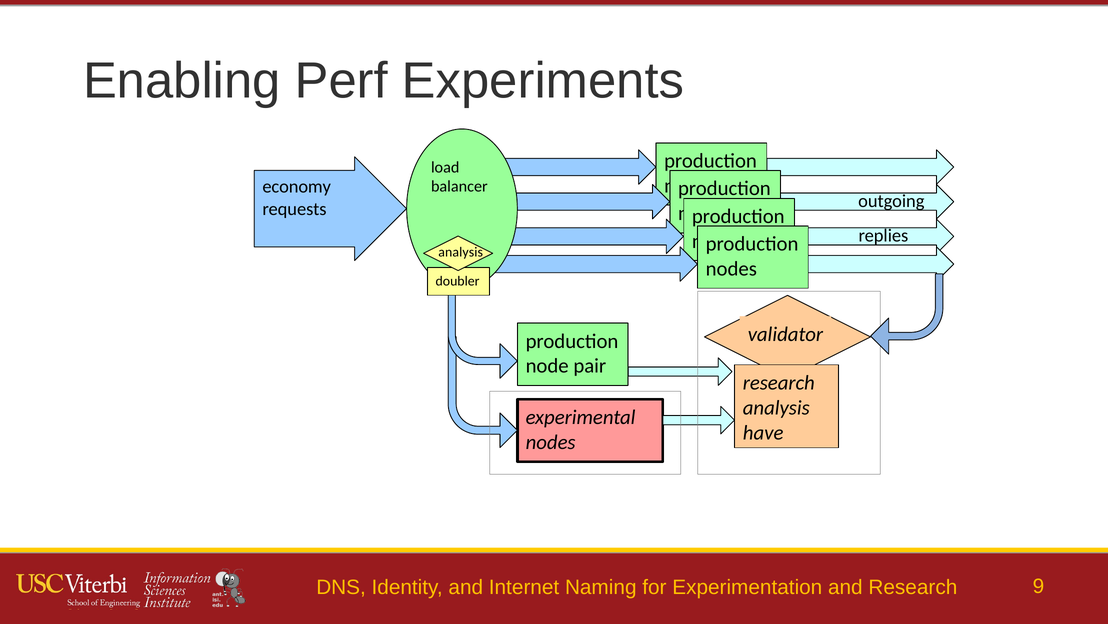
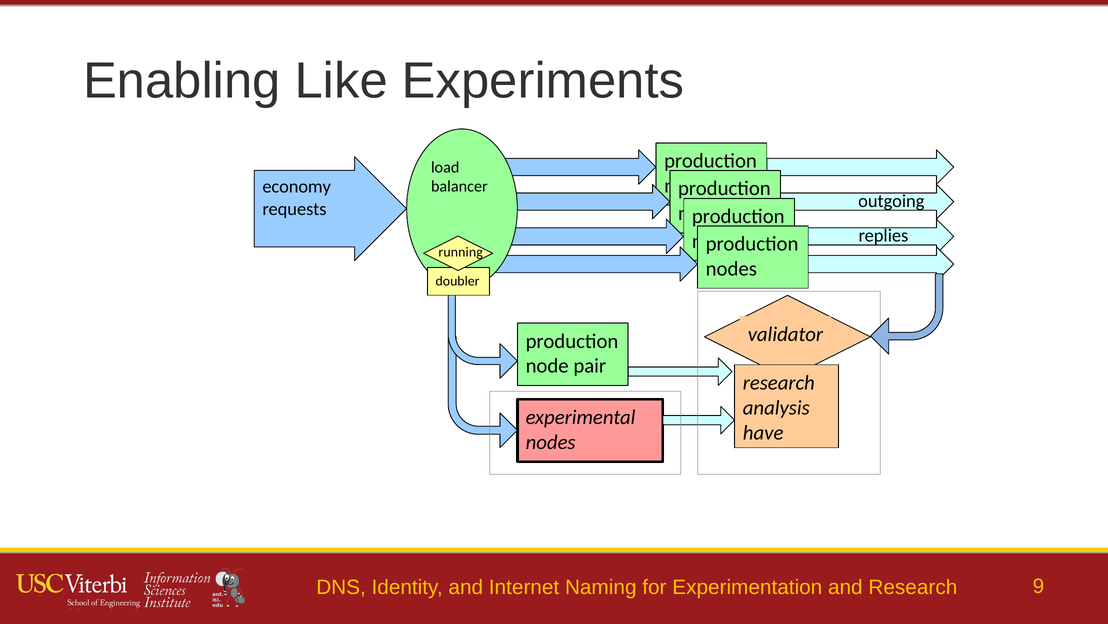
Perf: Perf -> Like
analysis at (461, 252): analysis -> running
